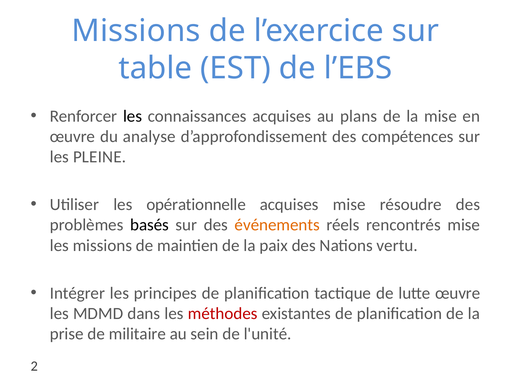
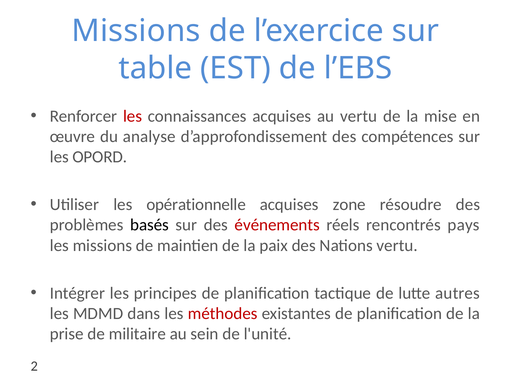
les at (133, 116) colour: black -> red
au plans: plans -> vertu
PLEINE: PLEINE -> OPORD
acquises mise: mise -> zone
événements colour: orange -> red
rencontrés mise: mise -> pays
lutte œuvre: œuvre -> autres
